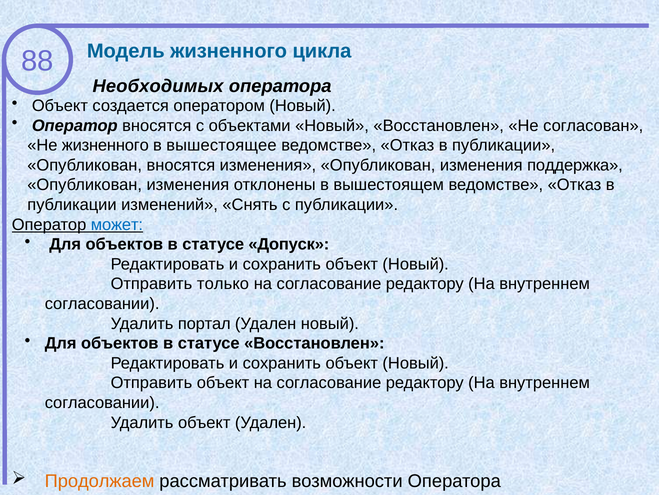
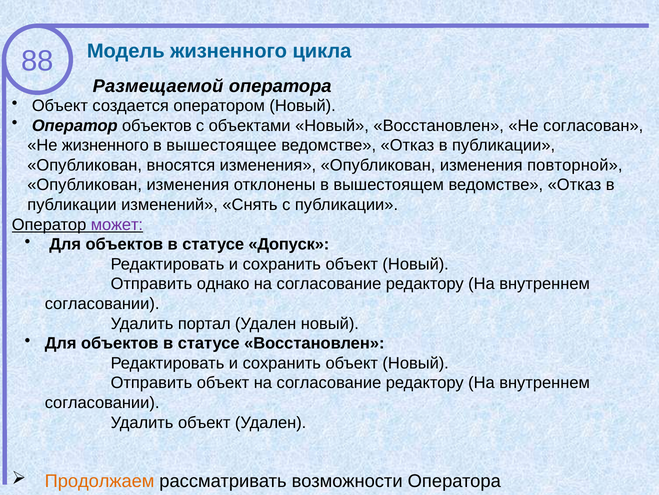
Необходимых: Необходимых -> Размещаемой
Оператор вносятся: вносятся -> объектов
поддержка: поддержка -> повторной
может colour: blue -> purple
только: только -> однако
